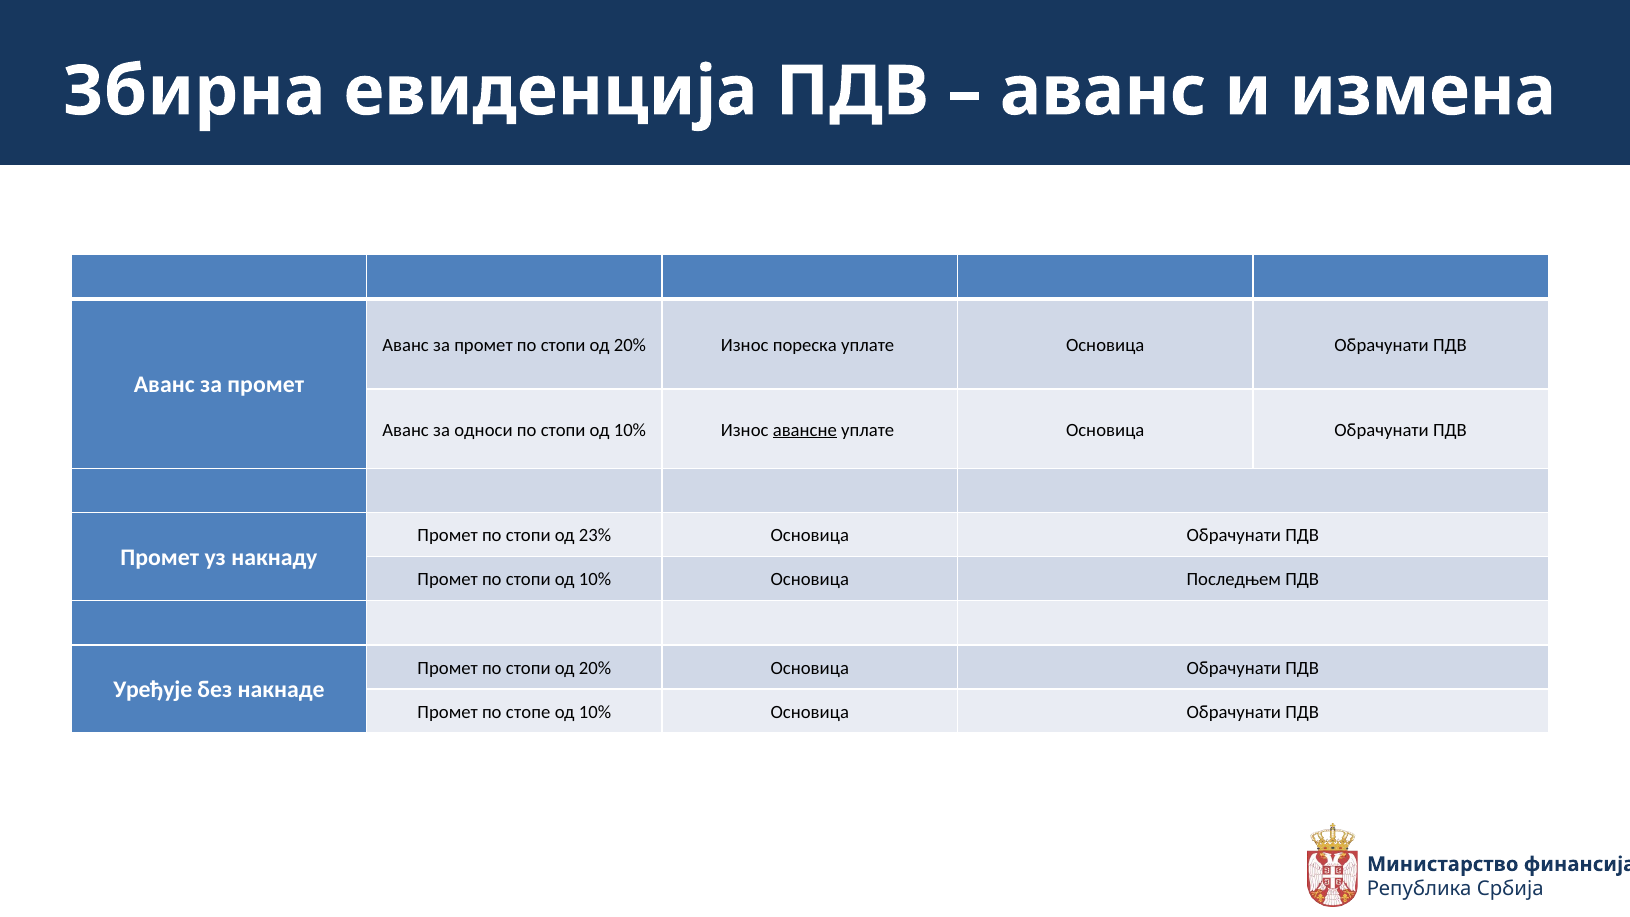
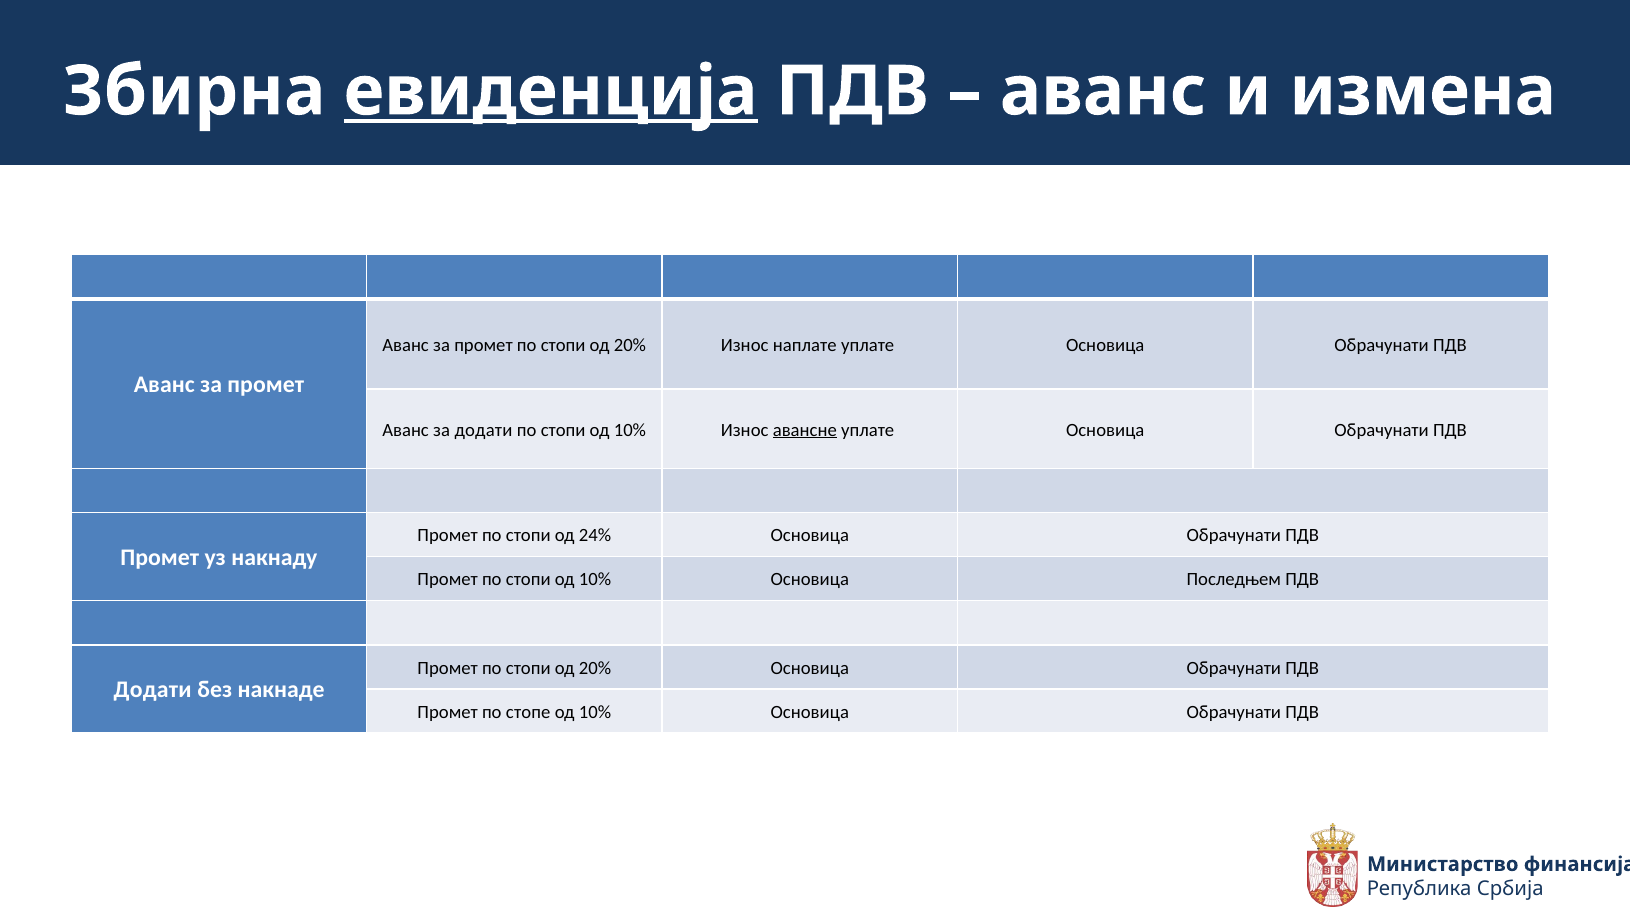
евиденција underline: none -> present
пореска: пореска -> наплате
за односи: односи -> додати
23%: 23% -> 24%
Уређује at (153, 690): Уређује -> Додати
